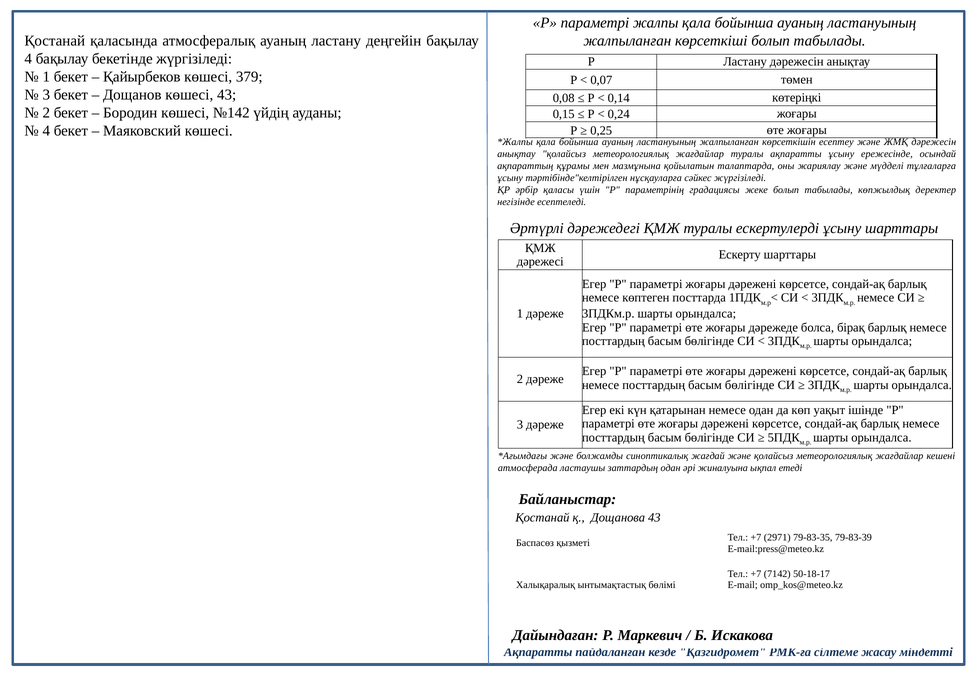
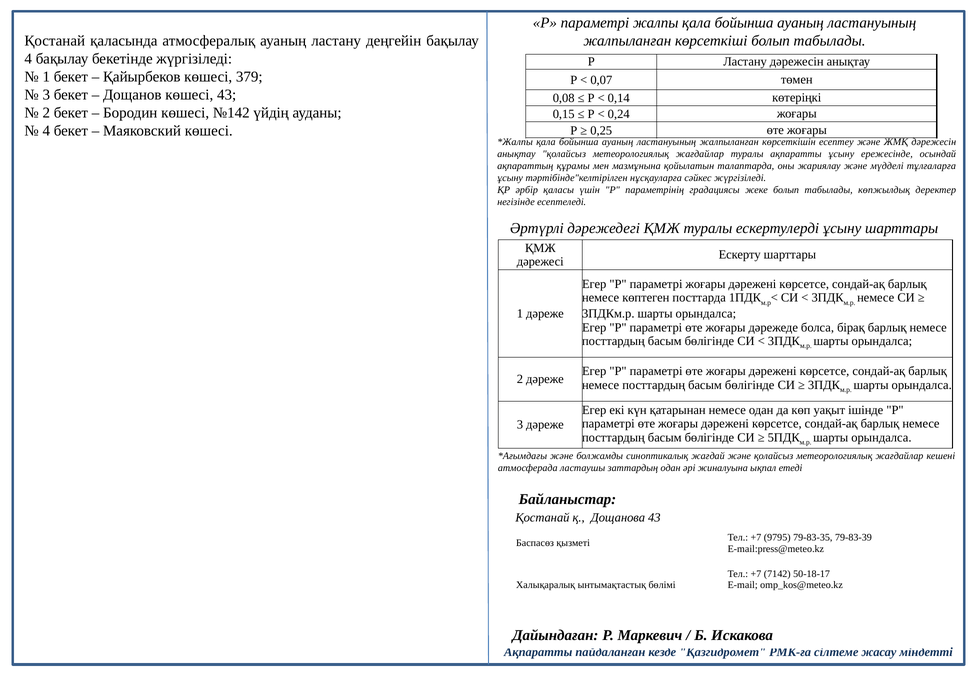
2971: 2971 -> 9795
